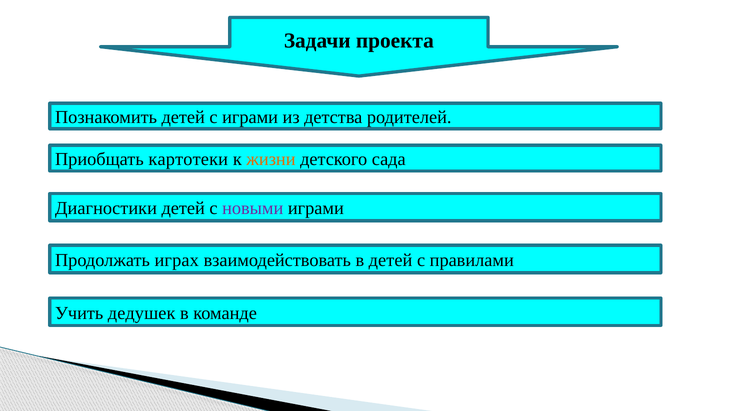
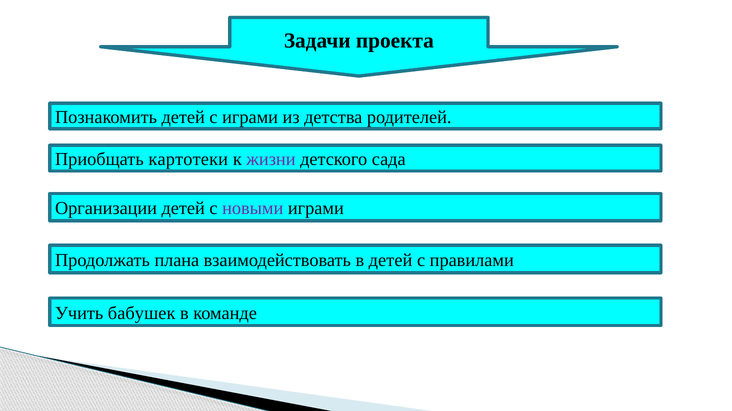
жизни colour: orange -> purple
Диагностики: Диагностики -> Организации
играх: играх -> плана
дедушек: дедушек -> бабушек
